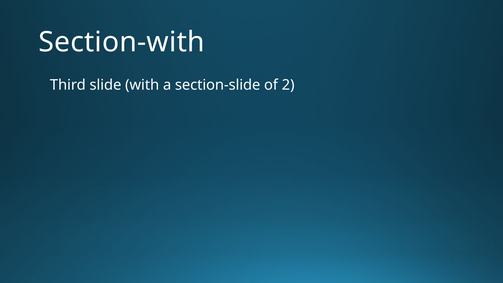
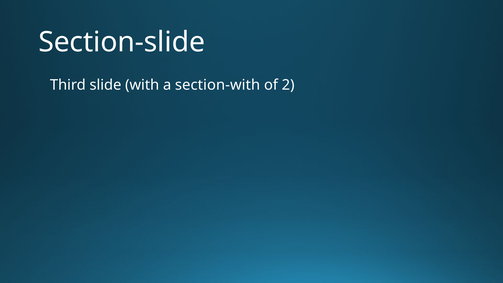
Section-with: Section-with -> Section-slide
section-slide: section-slide -> section-with
